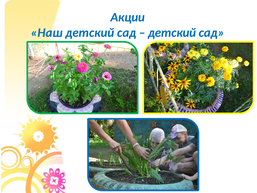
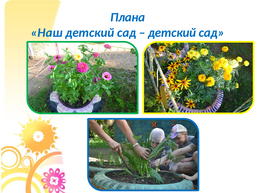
Акции: Акции -> Плана
